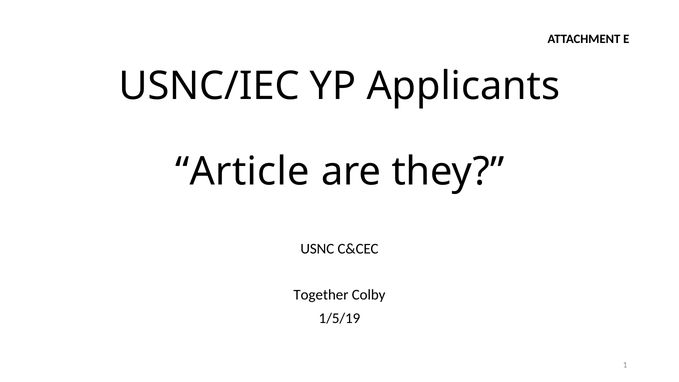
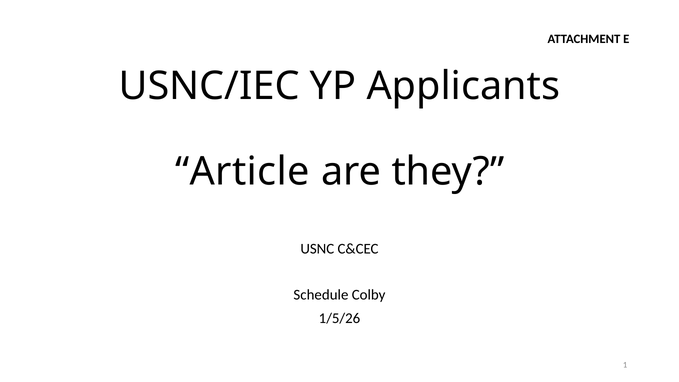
Together: Together -> Schedule
1/5/19: 1/5/19 -> 1/5/26
